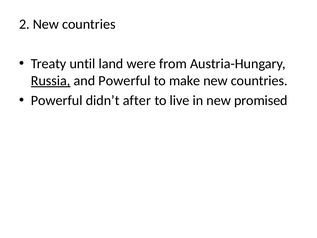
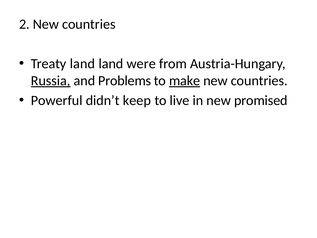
Treaty until: until -> land
and Powerful: Powerful -> Problems
make underline: none -> present
after: after -> keep
